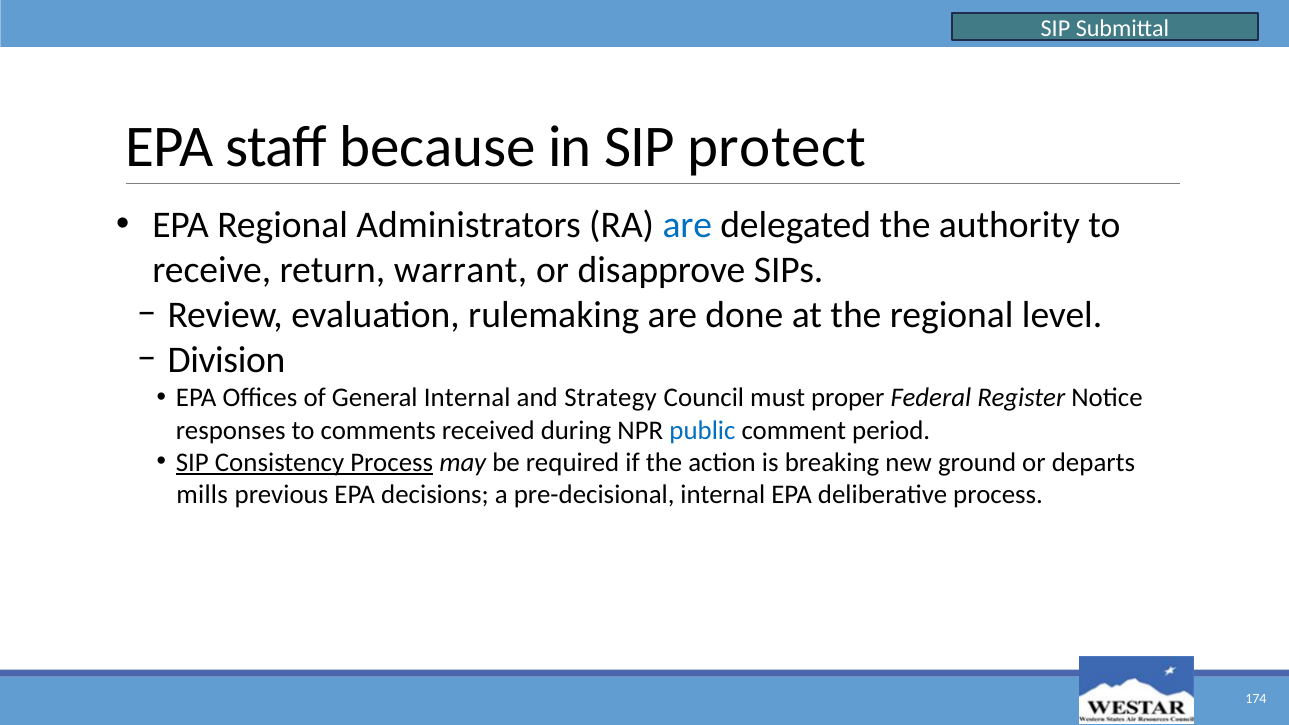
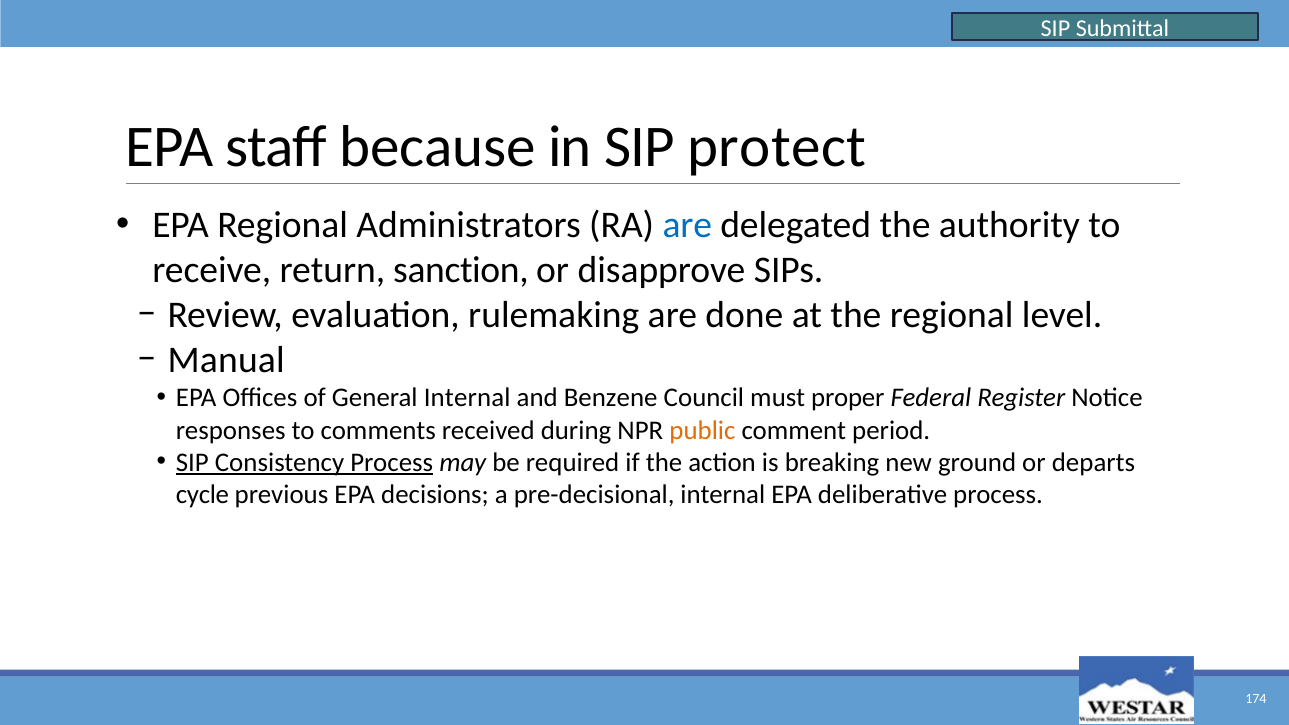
warrant: warrant -> sanction
Division: Division -> Manual
Strategy: Strategy -> Benzene
public colour: blue -> orange
mills: mills -> cycle
